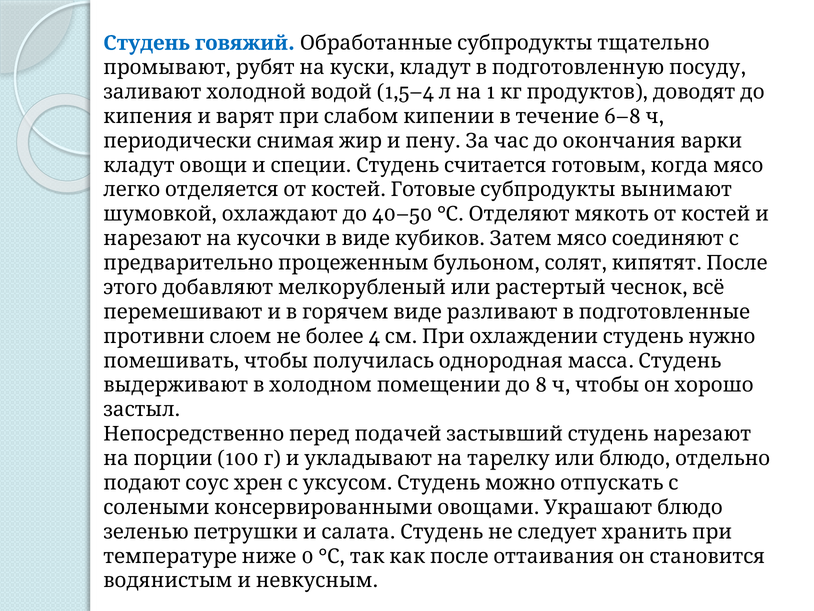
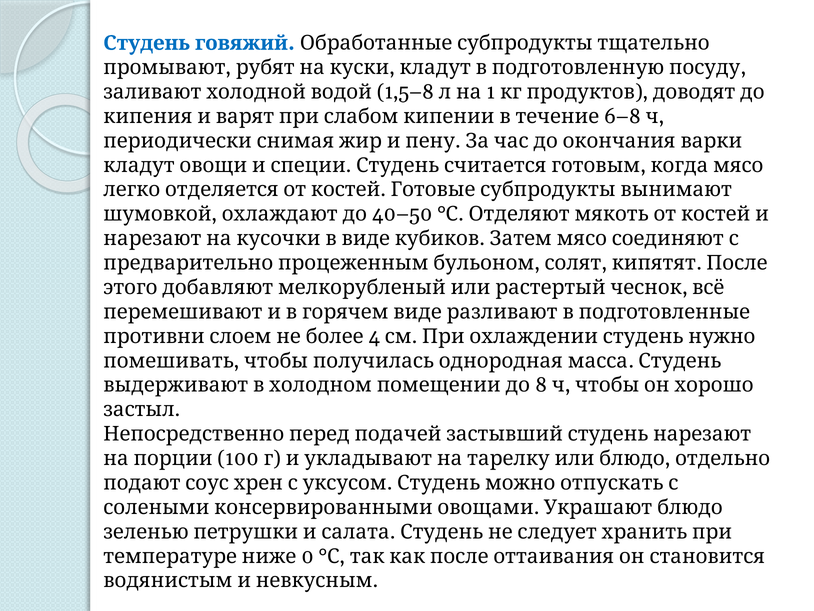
1,5–4: 1,5–4 -> 1,5–8
